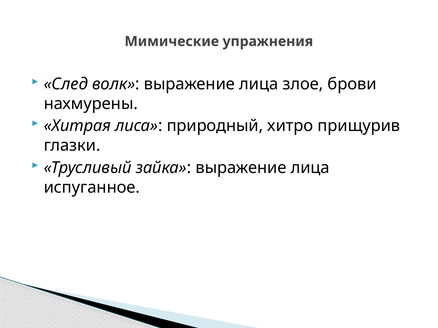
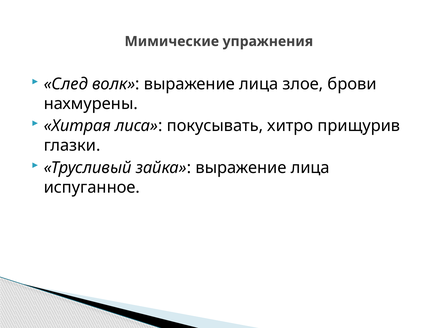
природный: природный -> покусывать
